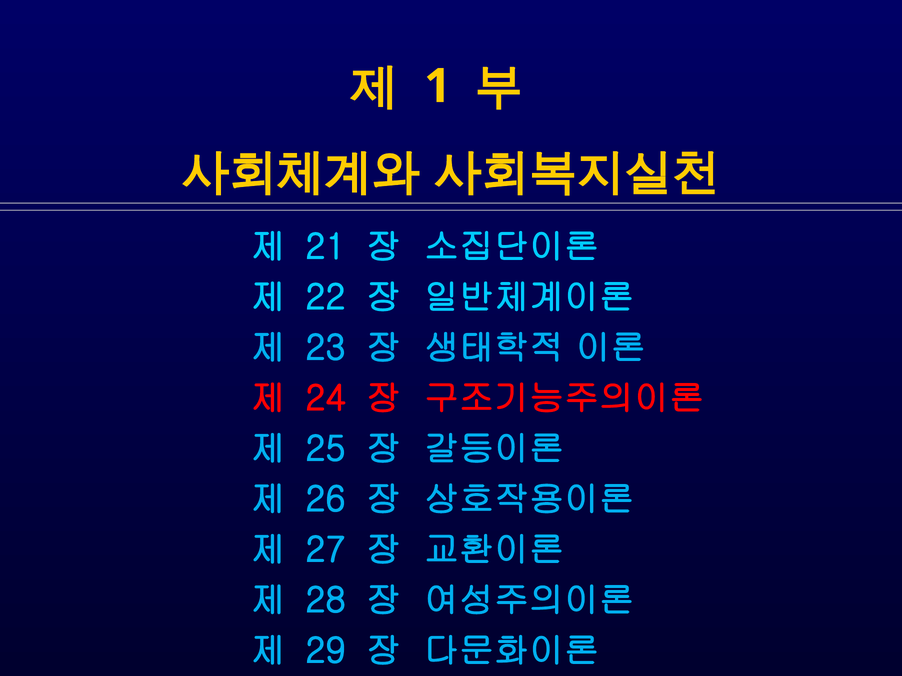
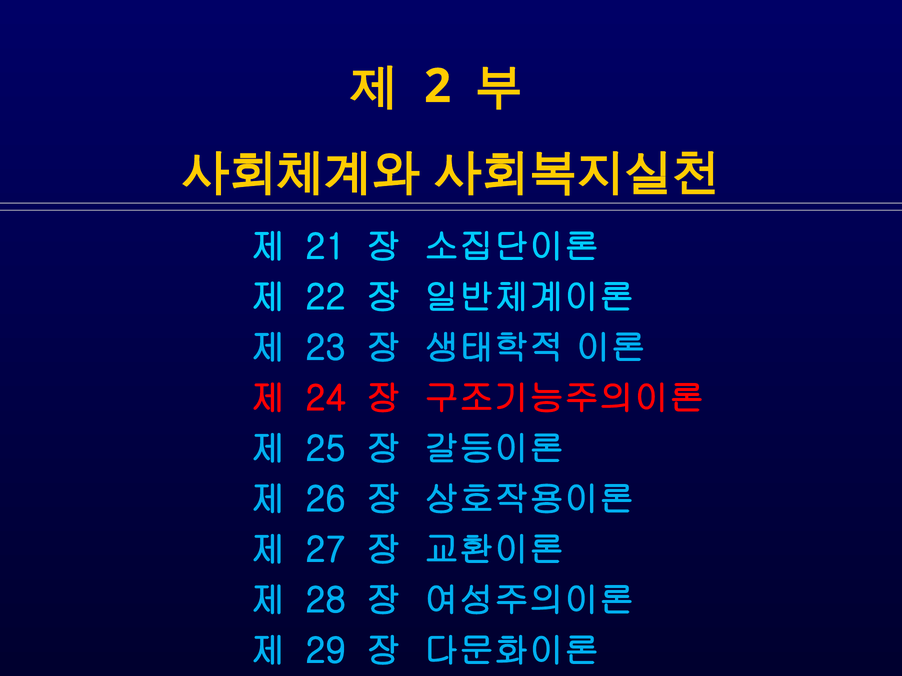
1: 1 -> 2
